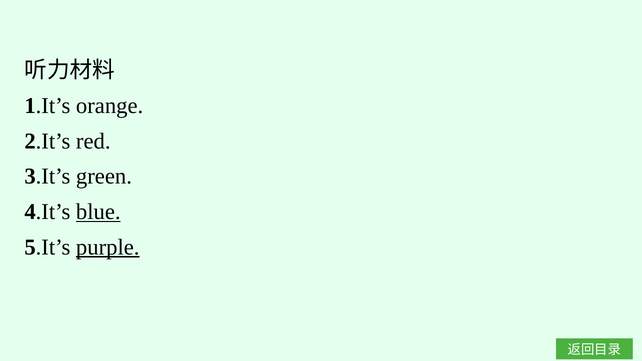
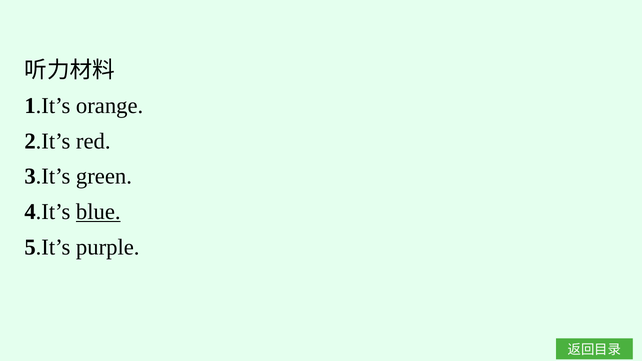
purple underline: present -> none
